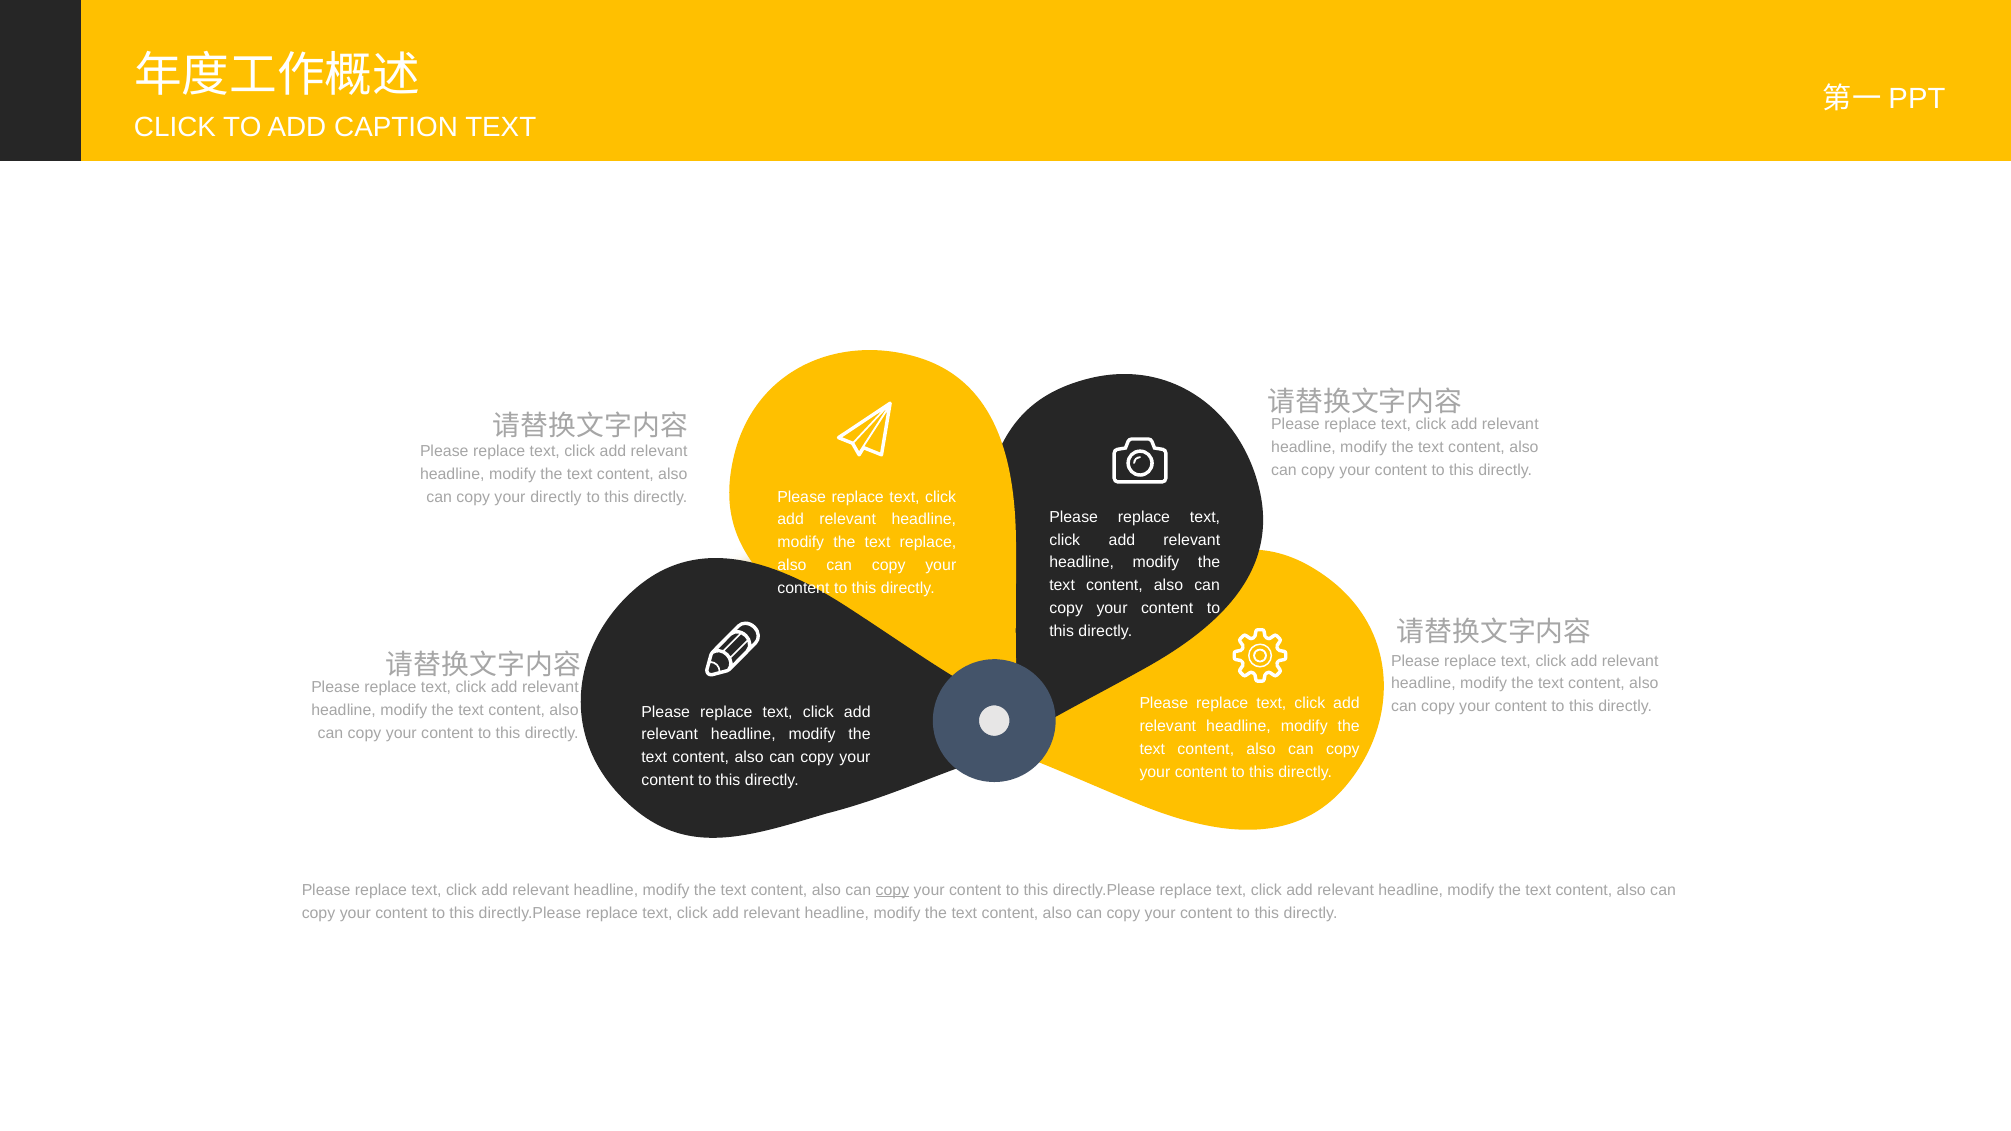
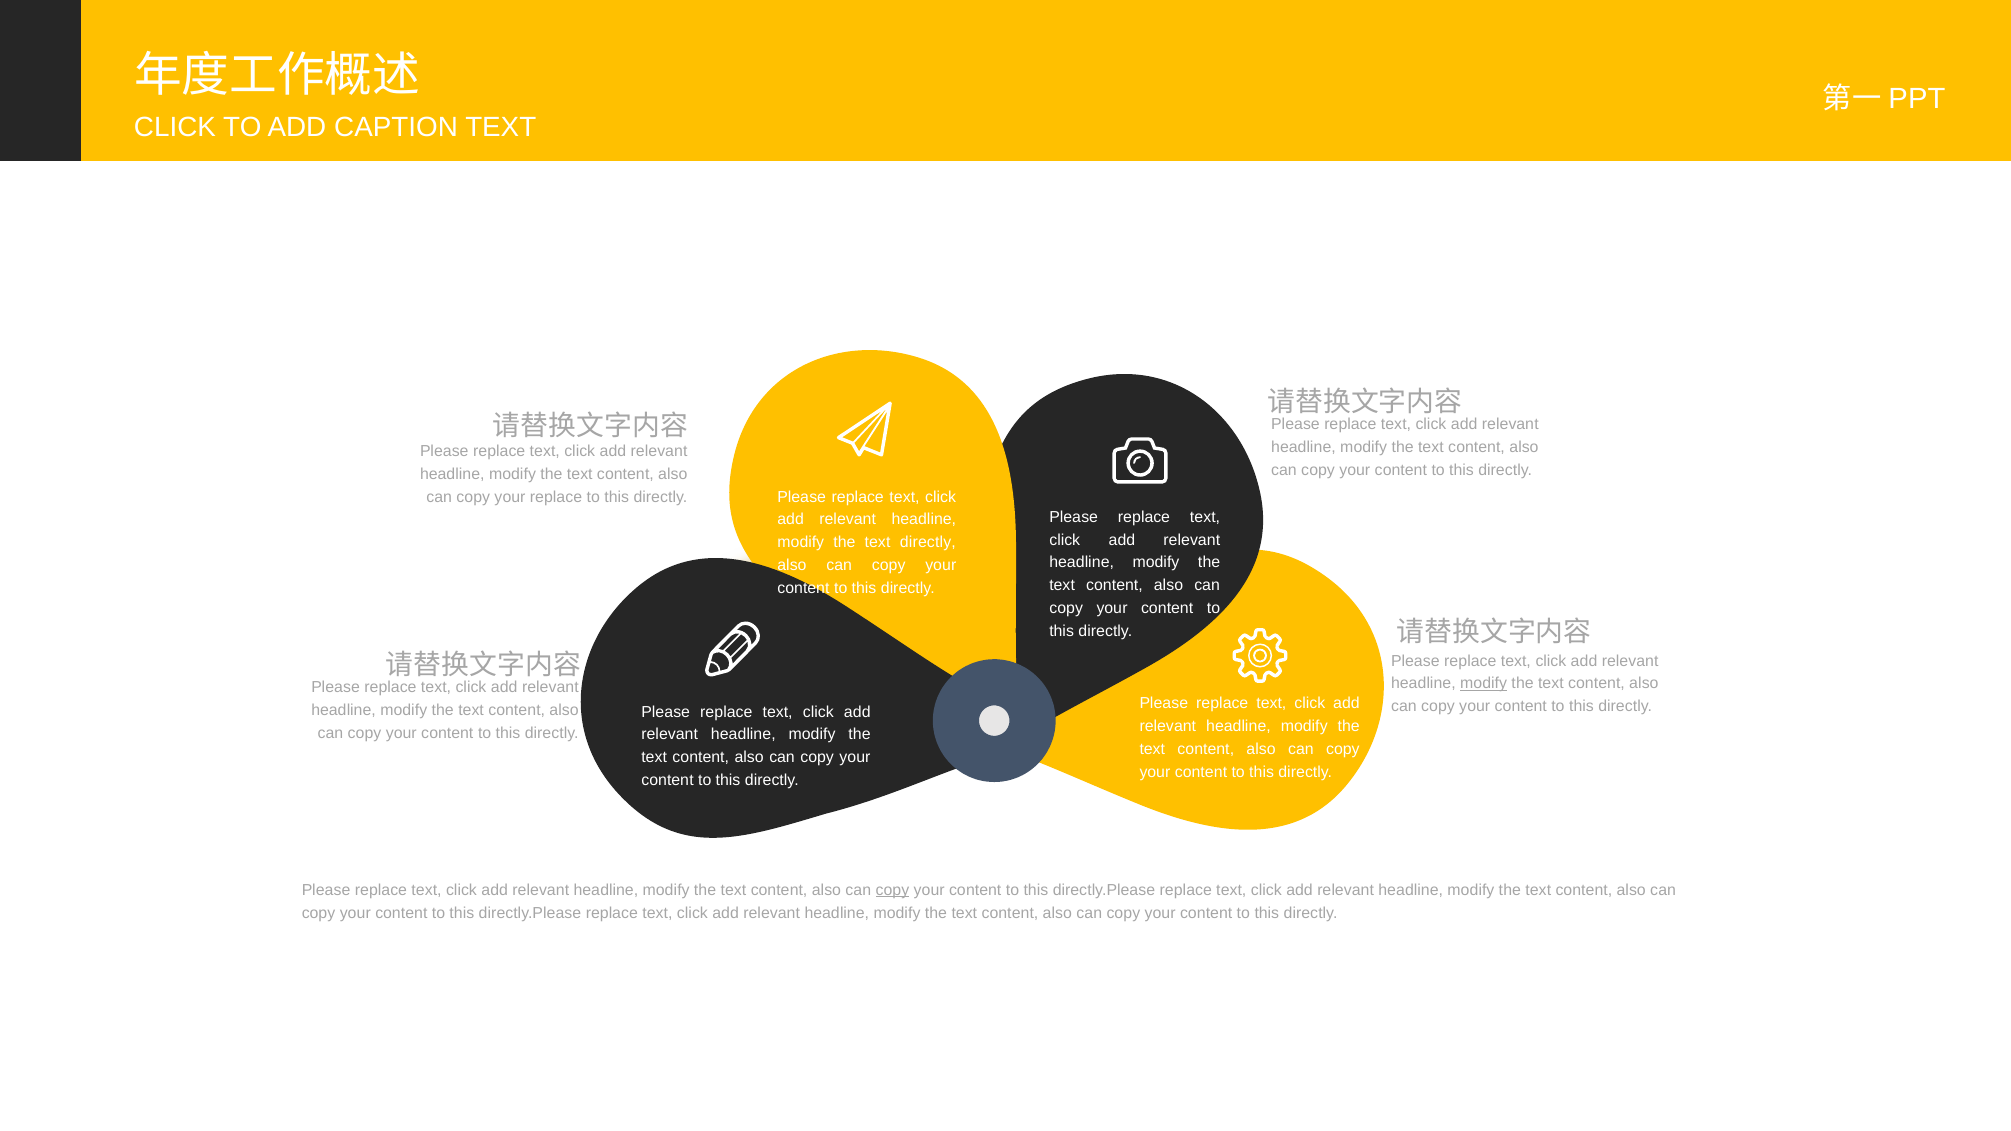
your directly: directly -> replace
text replace: replace -> directly
modify at (1484, 684) underline: none -> present
